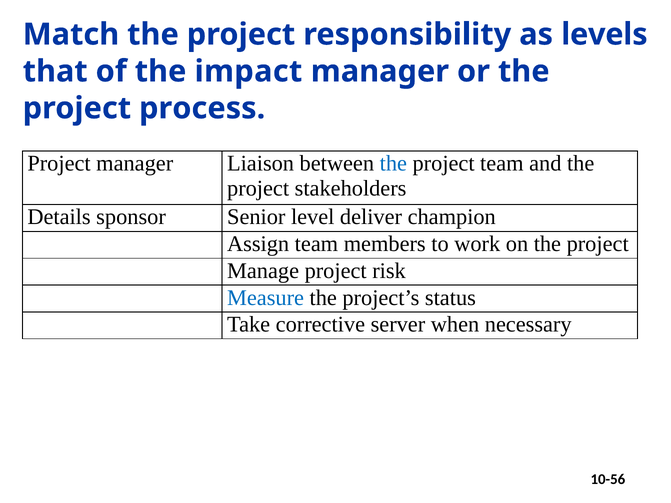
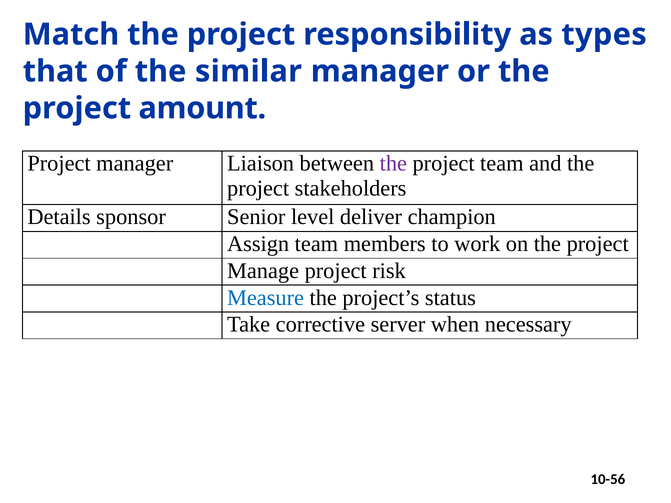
levels: levels -> types
impact: impact -> similar
process: process -> amount
the at (393, 164) colour: blue -> purple
